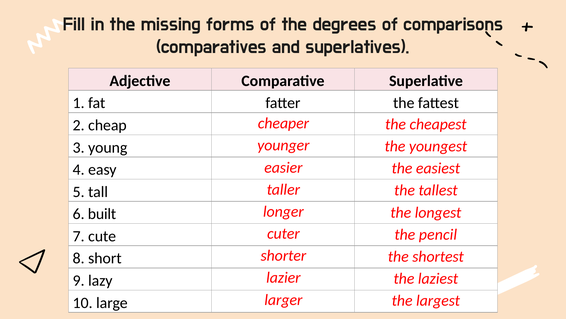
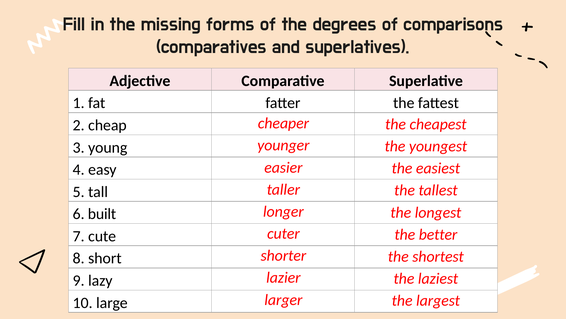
pencil: pencil -> better
